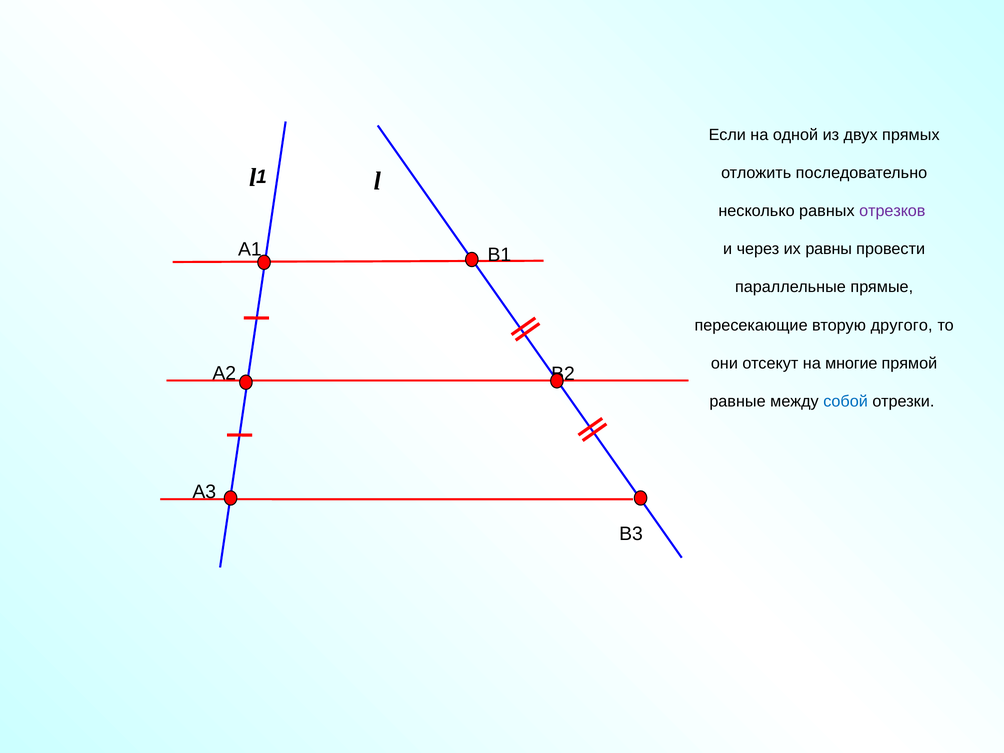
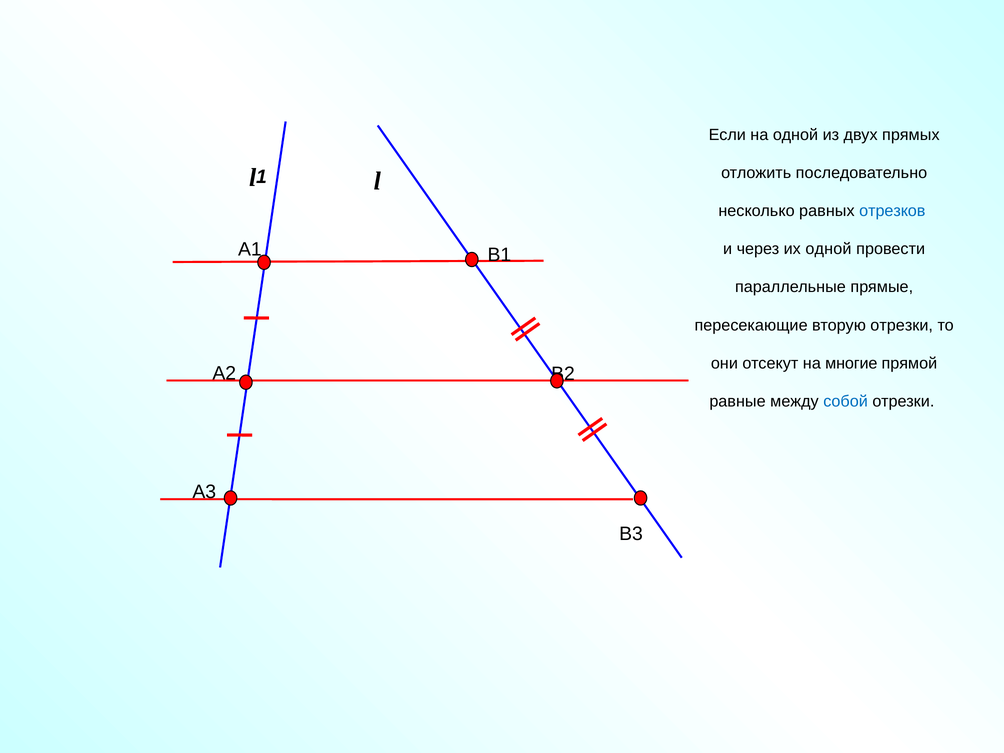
отрезков colour: purple -> blue
их равны: равны -> одной
вторую другого: другого -> отрезки
